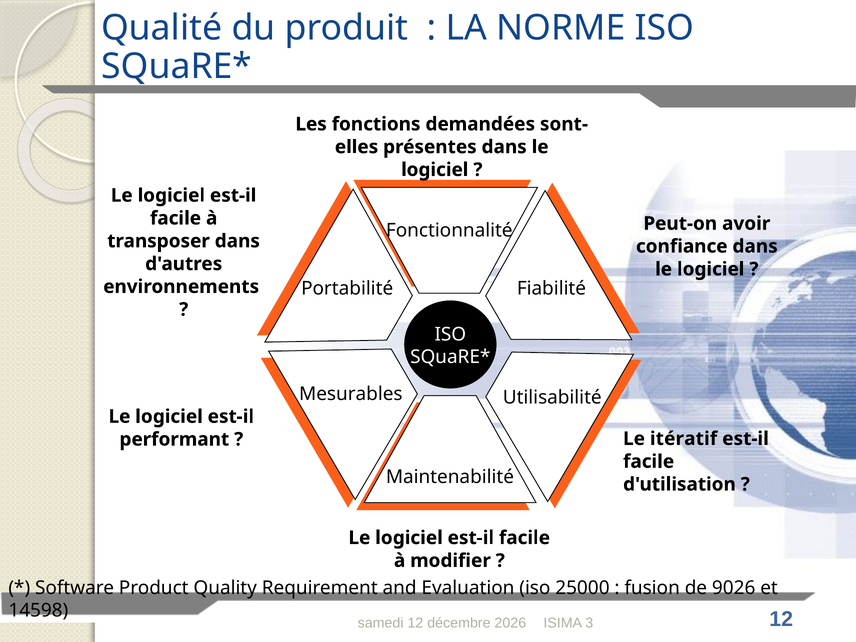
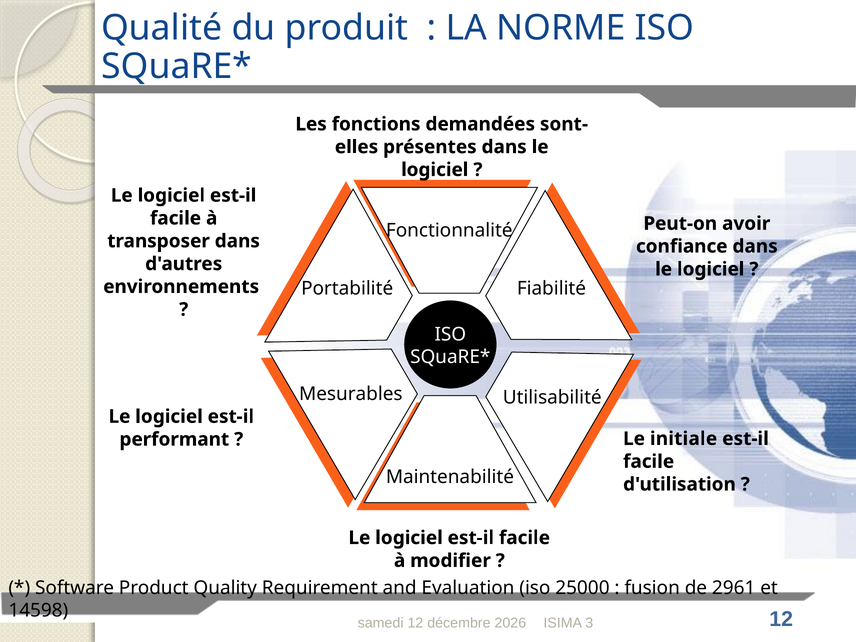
itératif: itératif -> initiale
9026: 9026 -> 2961
